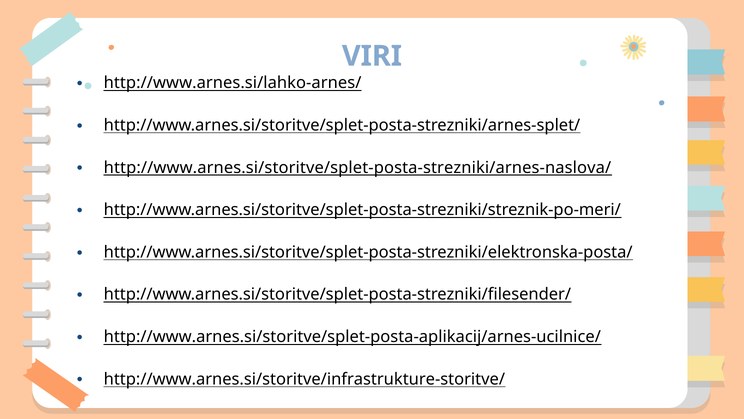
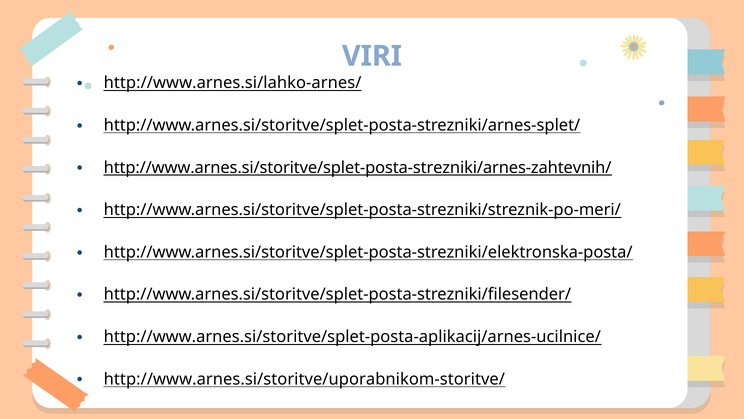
http://www.arnes.si/storitve/splet-posta-strezniki/arnes-naslova/: http://www.arnes.si/storitve/splet-posta-strezniki/arnes-naslova/ -> http://www.arnes.si/storitve/splet-posta-strezniki/arnes-zahtevnih/
http://www.arnes.si/storitve/infrastrukture-storitve/: http://www.arnes.si/storitve/infrastrukture-storitve/ -> http://www.arnes.si/storitve/uporabnikom-storitve/
